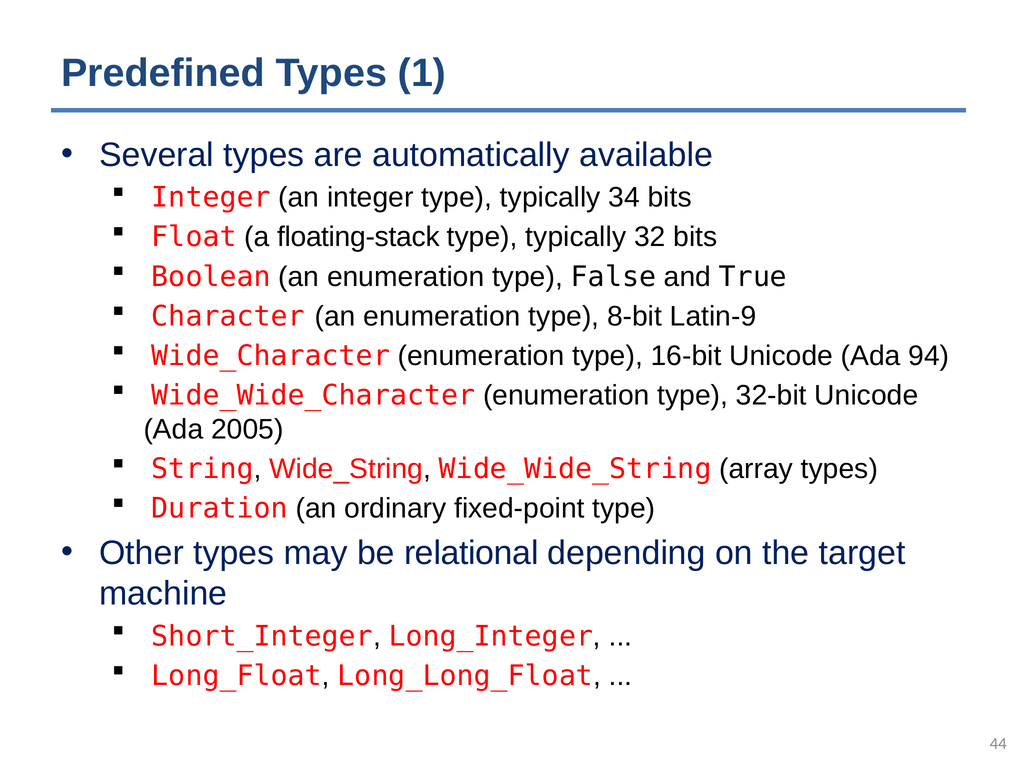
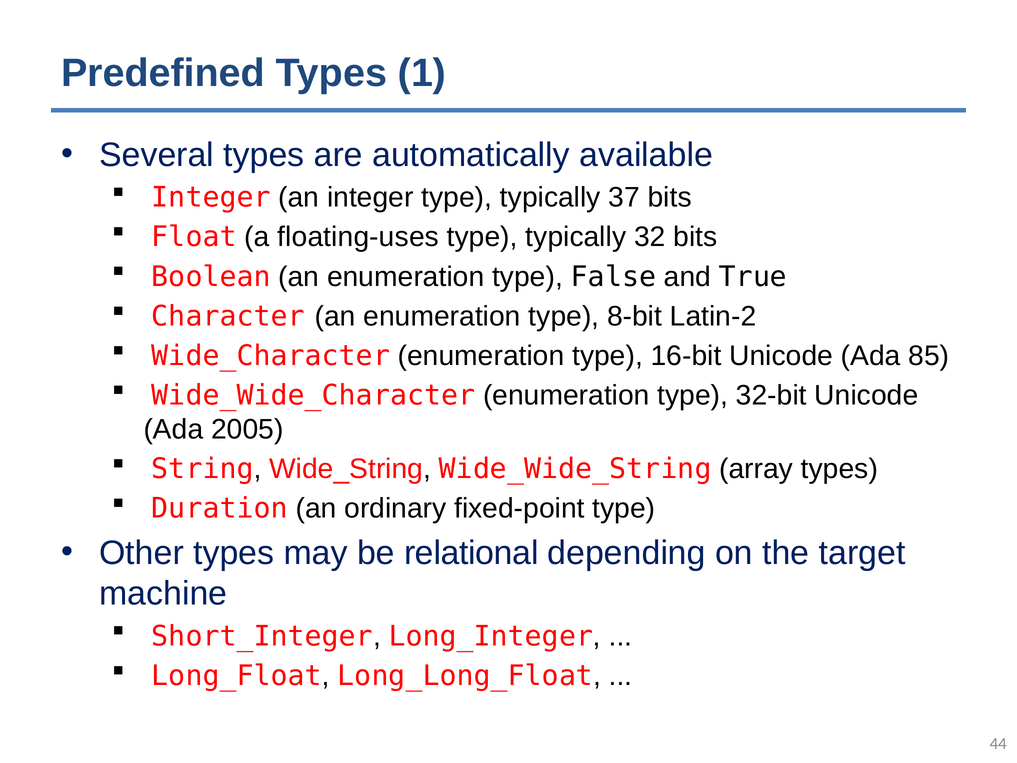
34: 34 -> 37
floating-stack: floating-stack -> floating-uses
Latin-9: Latin-9 -> Latin-2
94: 94 -> 85
